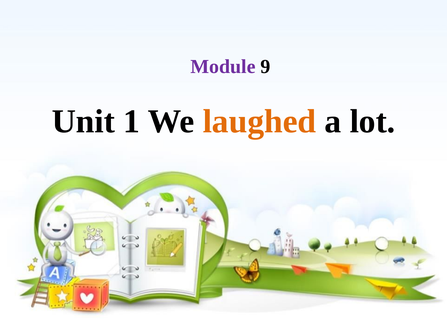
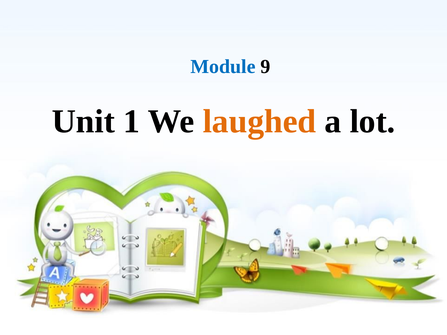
Module colour: purple -> blue
